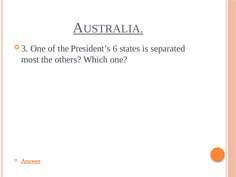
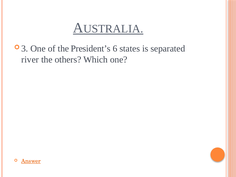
most: most -> river
